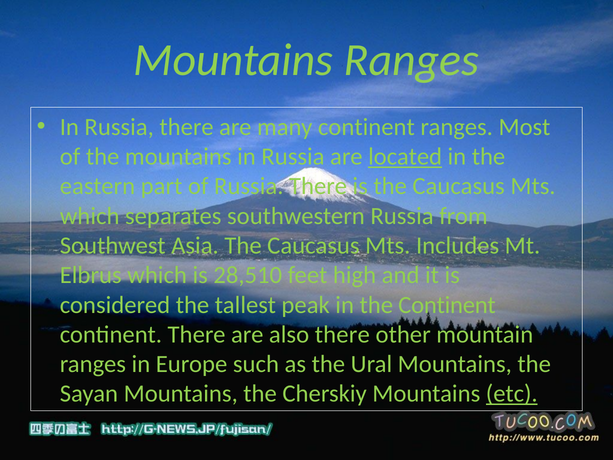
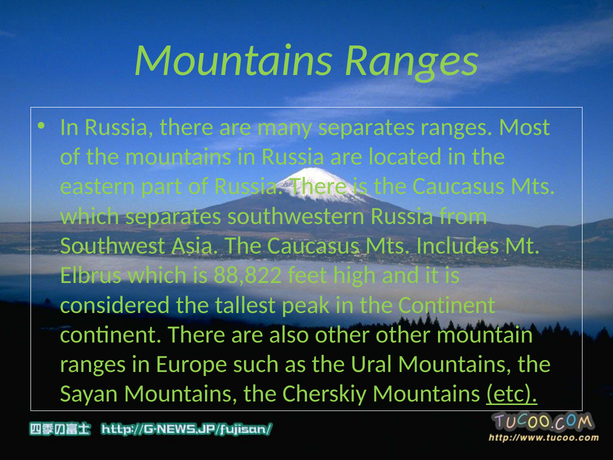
many continent: continent -> separates
located underline: present -> none
28,510: 28,510 -> 88,822
also there: there -> other
